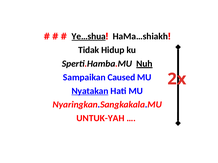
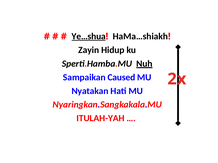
Tidak: Tidak -> Zayin
Nyatakan underline: present -> none
UNTUK-YAH: UNTUK-YAH -> ITULAH-YAH
